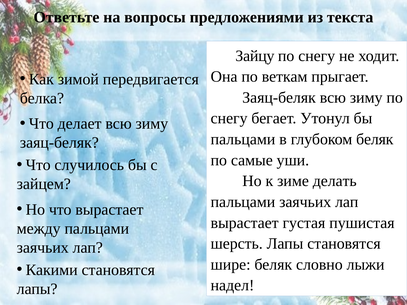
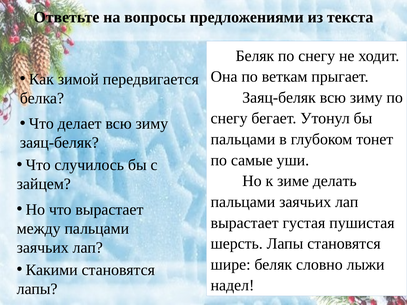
Зайцу at (255, 56): Зайцу -> Беляк
глубоком беляк: беляк -> тонет
